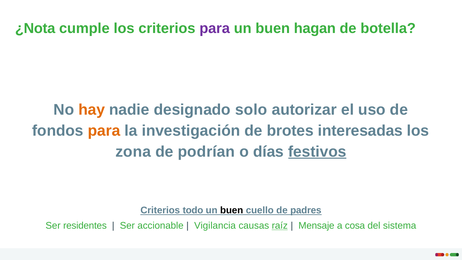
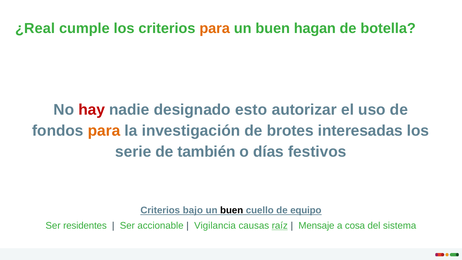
¿Nota: ¿Nota -> ¿Real
para at (215, 28) colour: purple -> orange
hay colour: orange -> red
solo: solo -> esto
zona: zona -> serie
podrían: podrían -> también
festivos underline: present -> none
todo: todo -> bajo
padres: padres -> equipo
